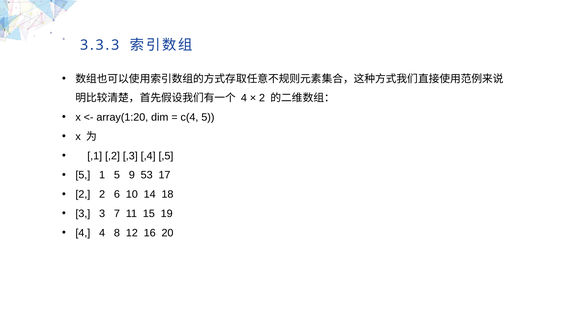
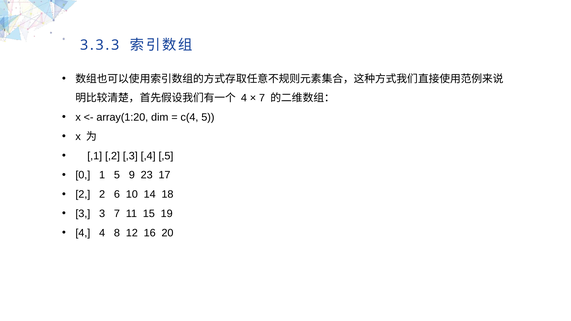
2 at (262, 98): 2 -> 7
5 at (83, 175): 5 -> 0
53: 53 -> 23
